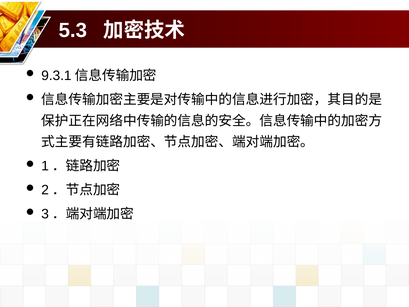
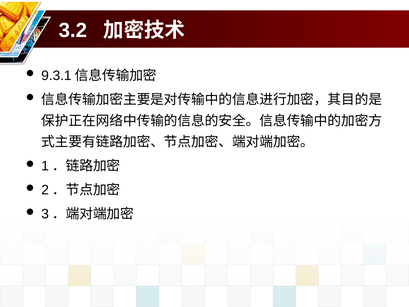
5.3: 5.3 -> 3.2
